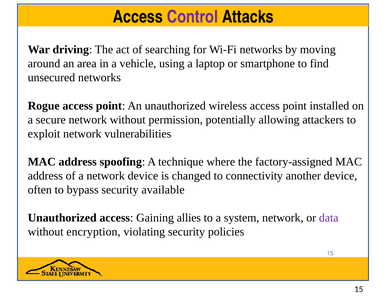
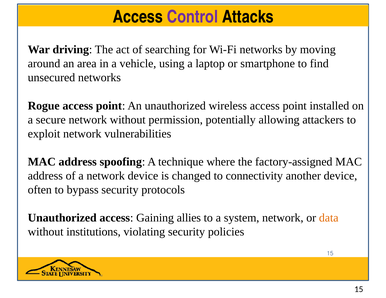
available: available -> protocols
data colour: purple -> orange
encryption: encryption -> institutions
